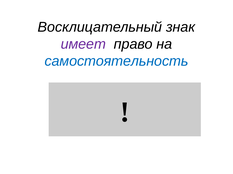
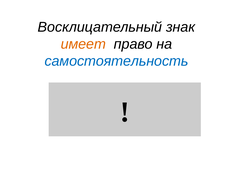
имеет colour: purple -> orange
